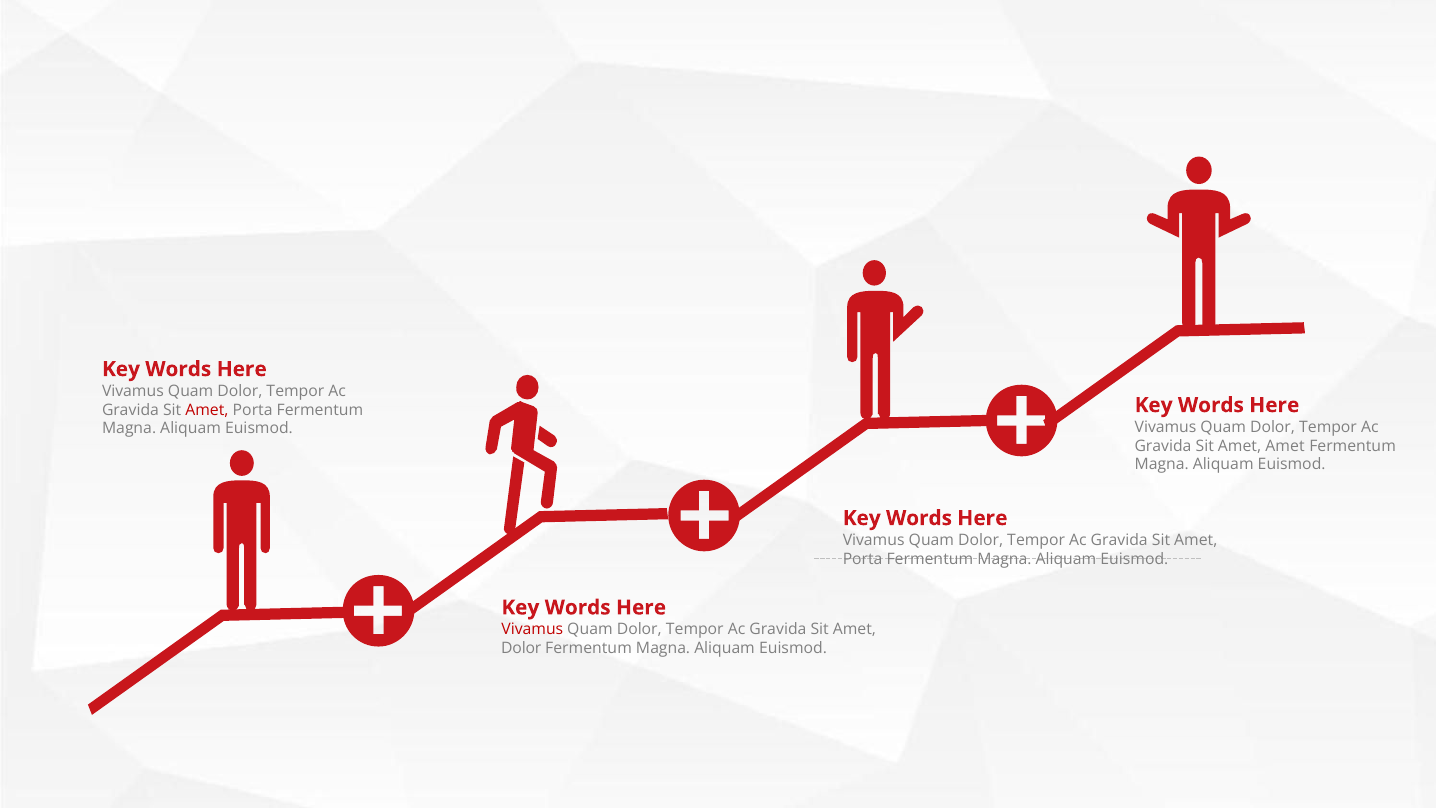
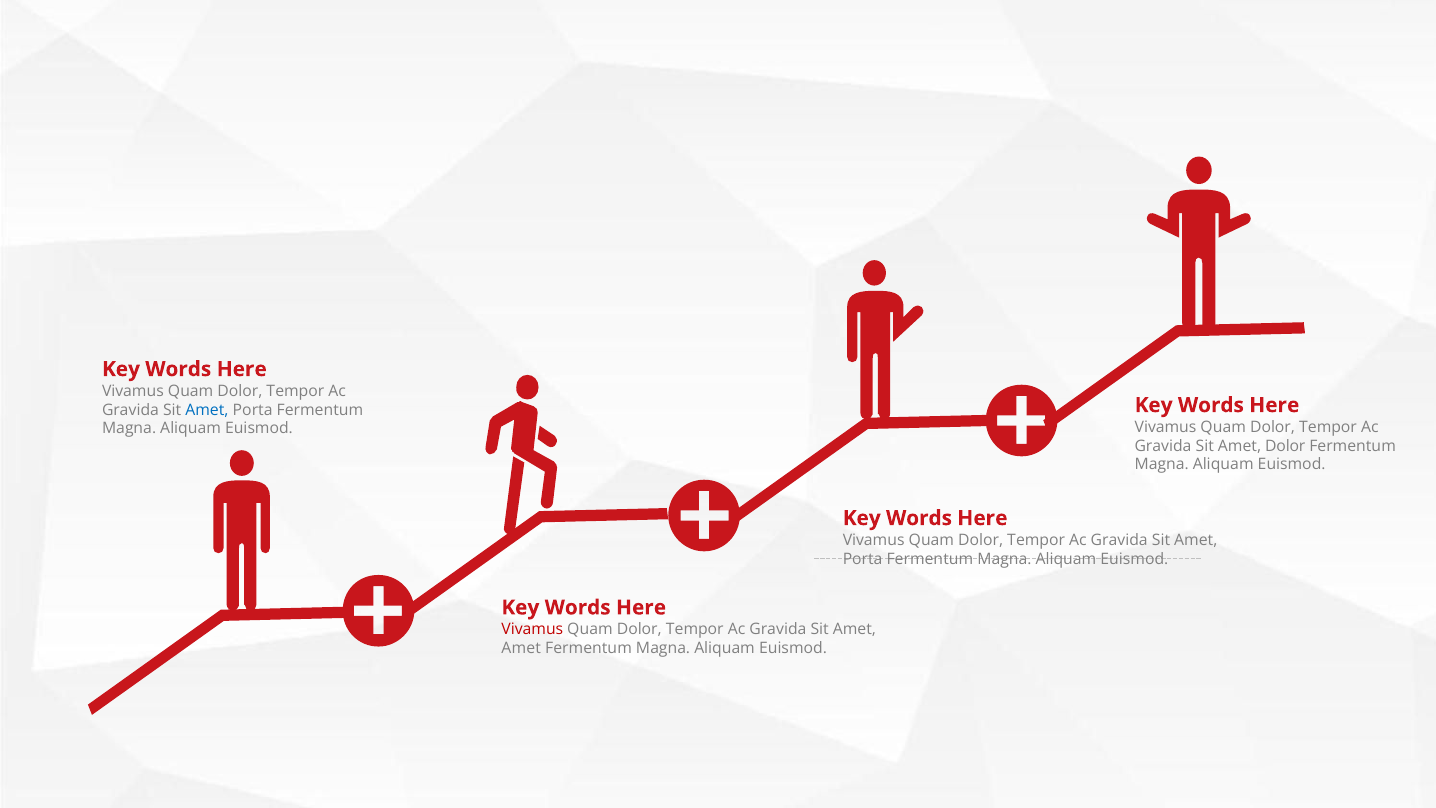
Amet at (207, 410) colour: red -> blue
Amet Amet: Amet -> Dolor
Dolor at (521, 648): Dolor -> Amet
